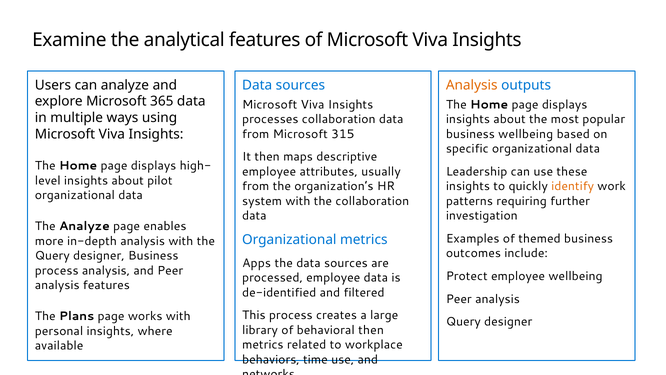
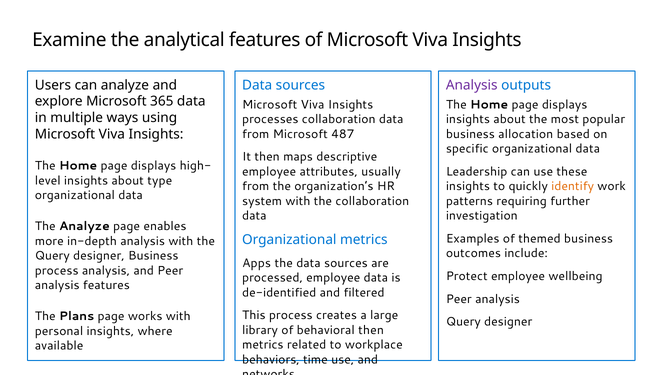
Analysis at (472, 85) colour: orange -> purple
315: 315 -> 487
business wellbeing: wellbeing -> allocation
pilot: pilot -> type
